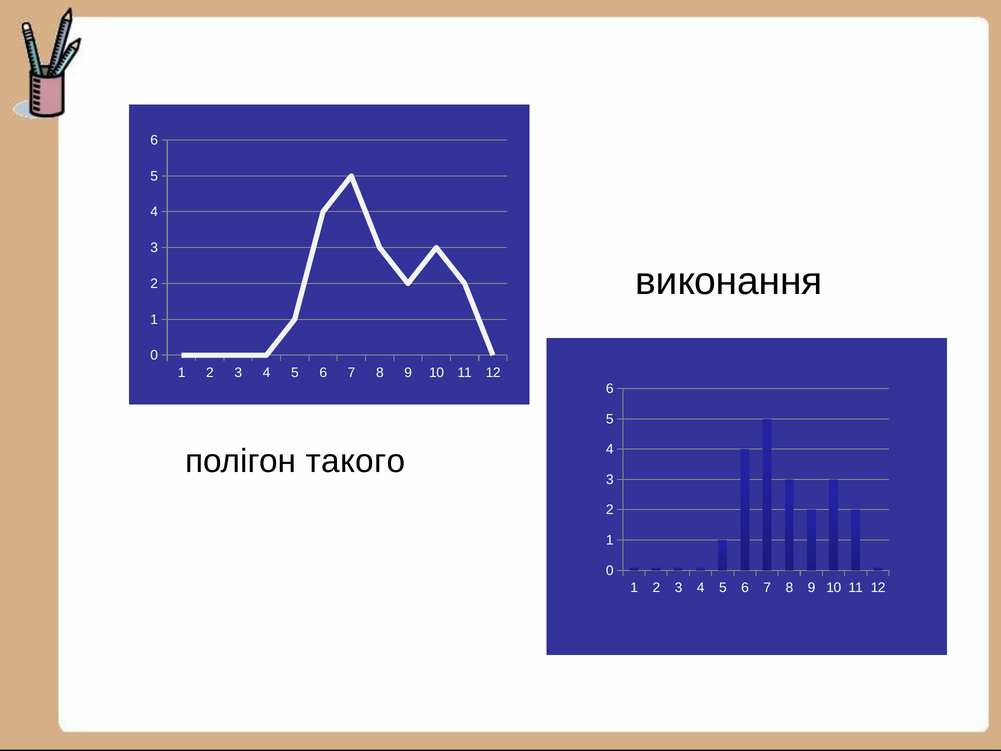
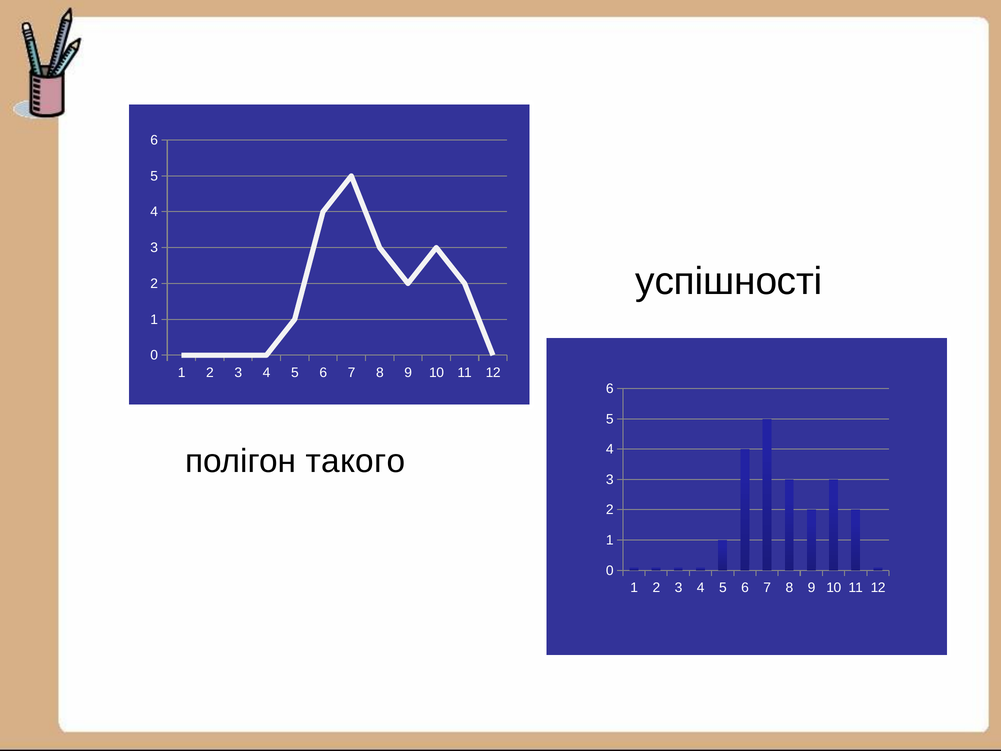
виконання: виконання -> успішності
